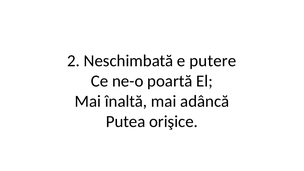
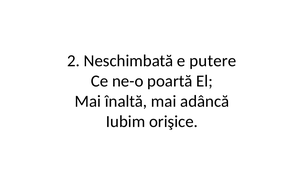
Putea: Putea -> Iubim
